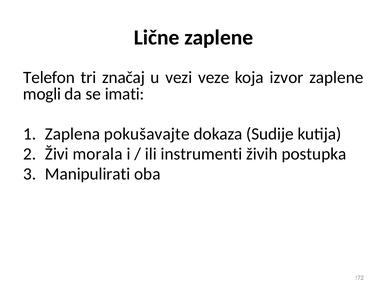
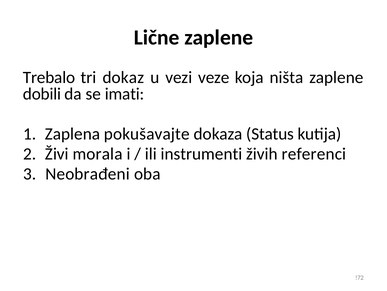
Telefon: Telefon -> Trebalo
značaj: značaj -> dokaz
izvor: izvor -> ništa
mogli: mogli -> dobili
Sudije: Sudije -> Status
postupka: postupka -> referenci
Manipulirati: Manipulirati -> Neobrađeni
